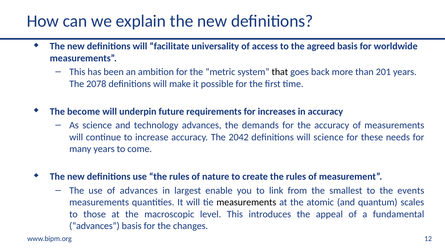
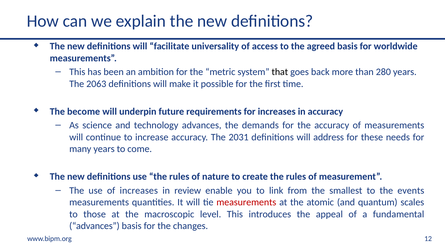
201: 201 -> 280
2078: 2078 -> 2063
2042: 2042 -> 2031
will science: science -> address
of advances: advances -> increases
largest: largest -> review
measurements at (246, 203) colour: black -> red
